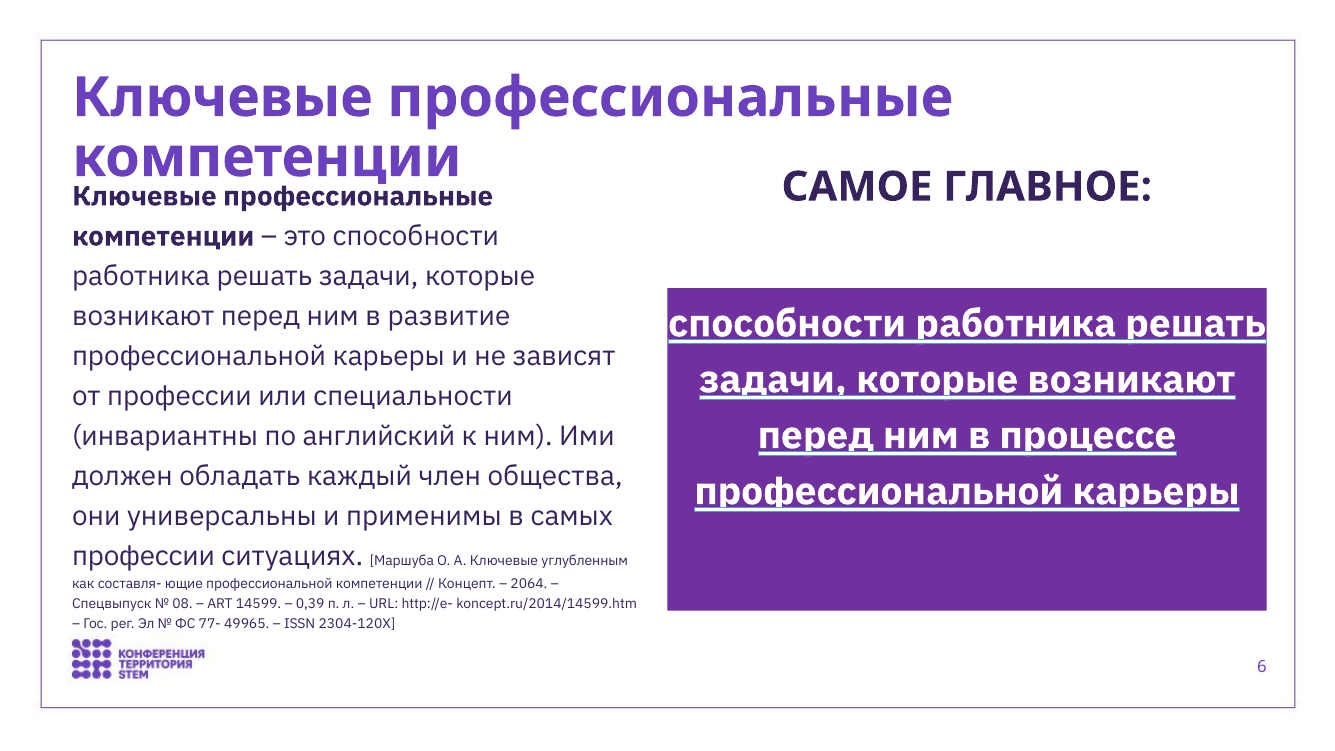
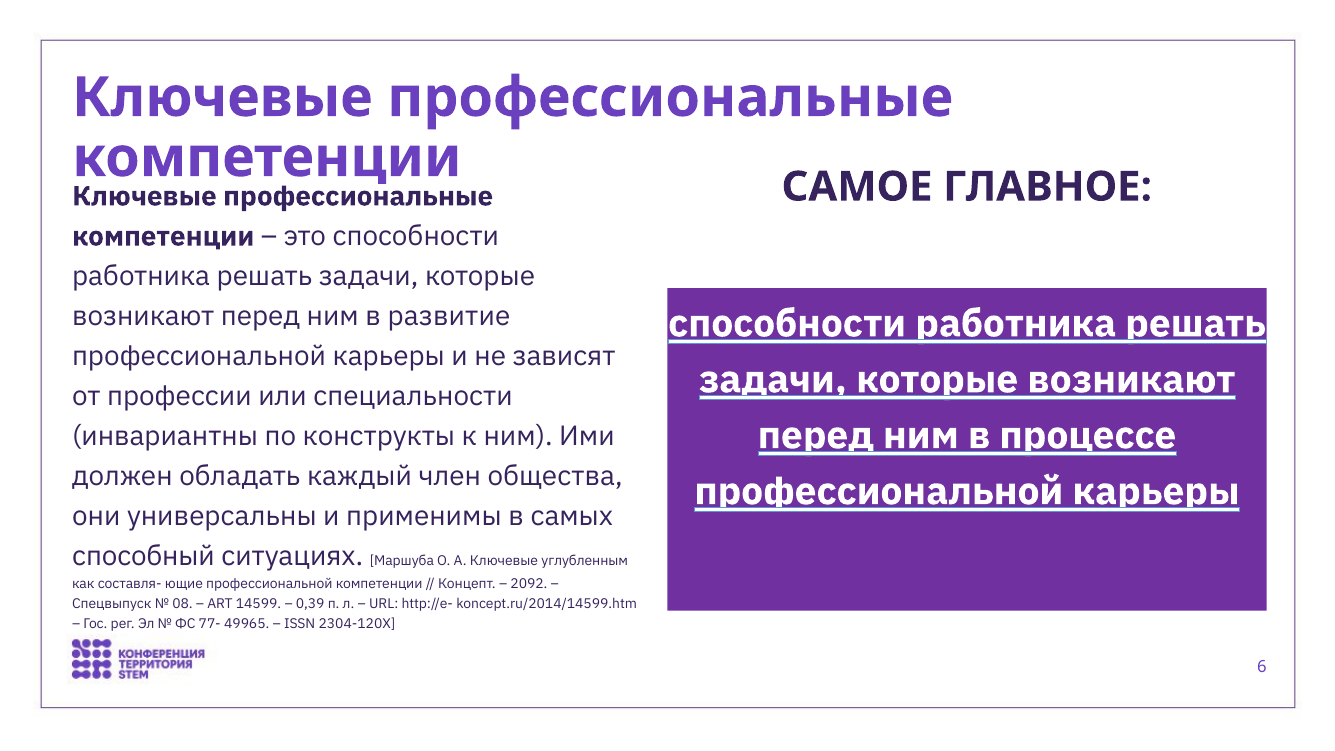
английский: английский -> конструкты
профессии at (144, 557): профессии -> способный
2064: 2064 -> 2092
